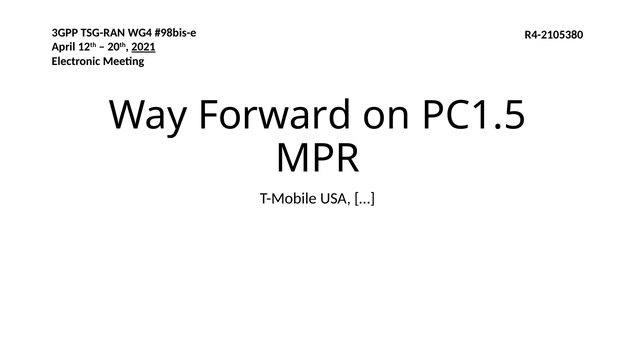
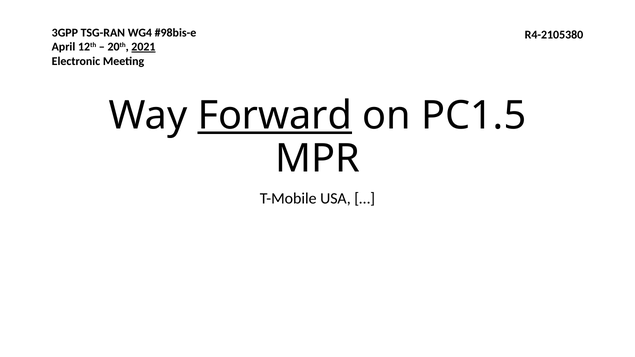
Forward underline: none -> present
